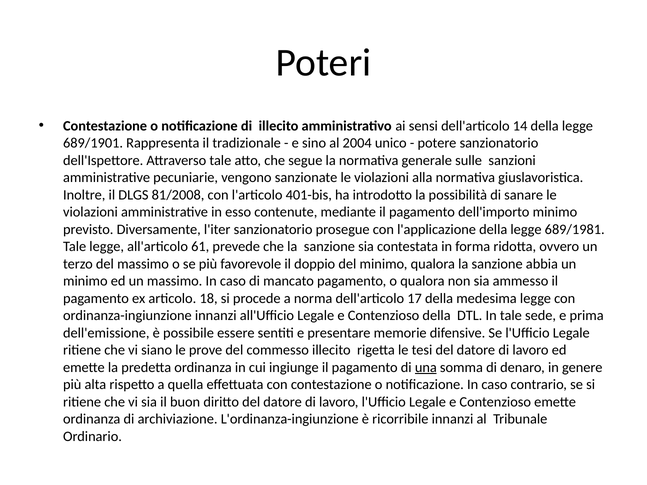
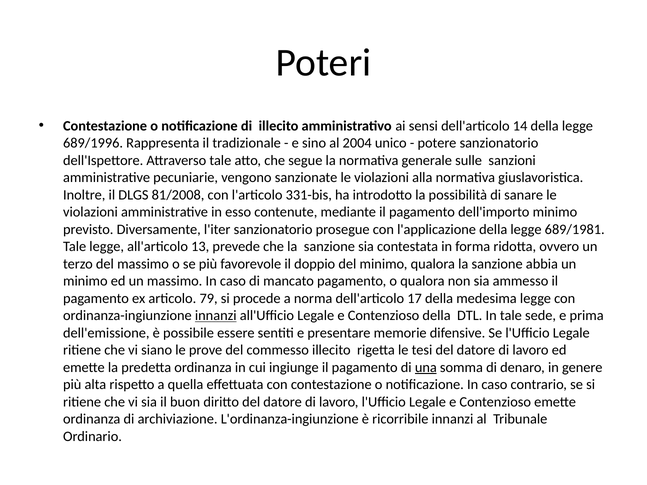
689/1901: 689/1901 -> 689/1996
401-bis: 401-bis -> 331-bis
61: 61 -> 13
18: 18 -> 79
innanzi at (216, 316) underline: none -> present
